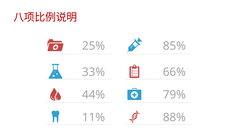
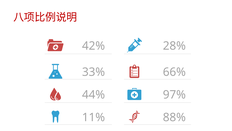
25%: 25% -> 42%
85%: 85% -> 28%
79%: 79% -> 97%
